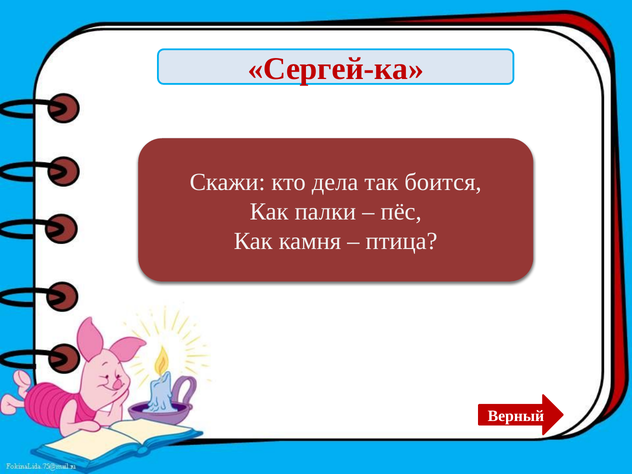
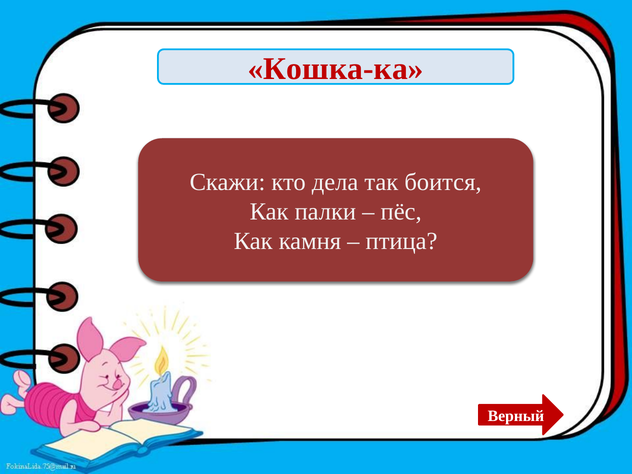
Сергей-ка: Сергей-ка -> Кошка-ка
